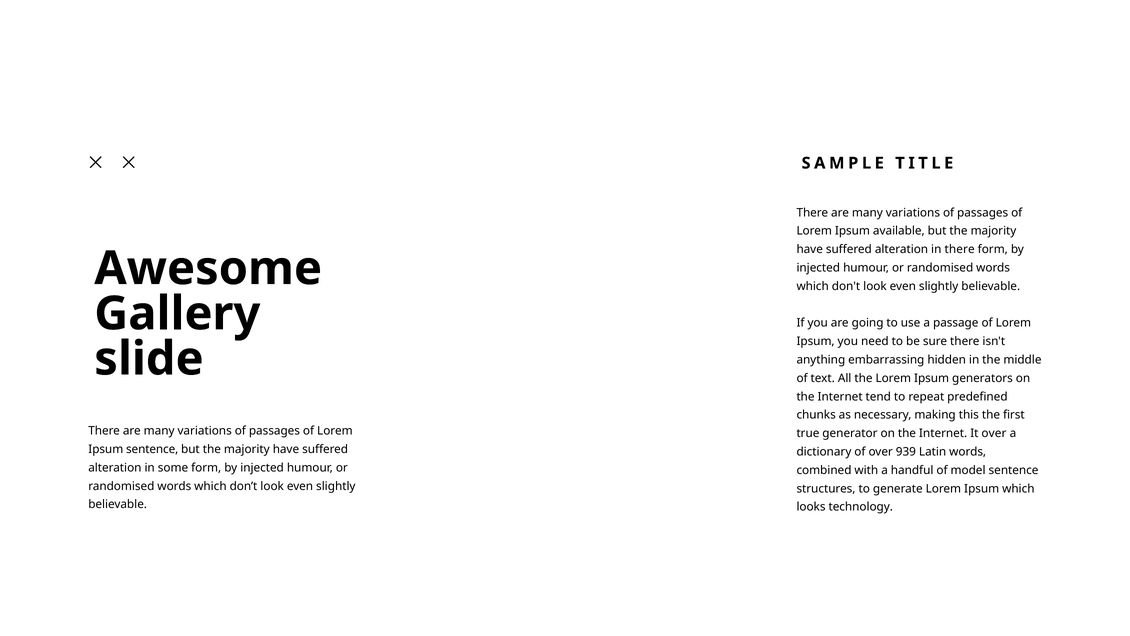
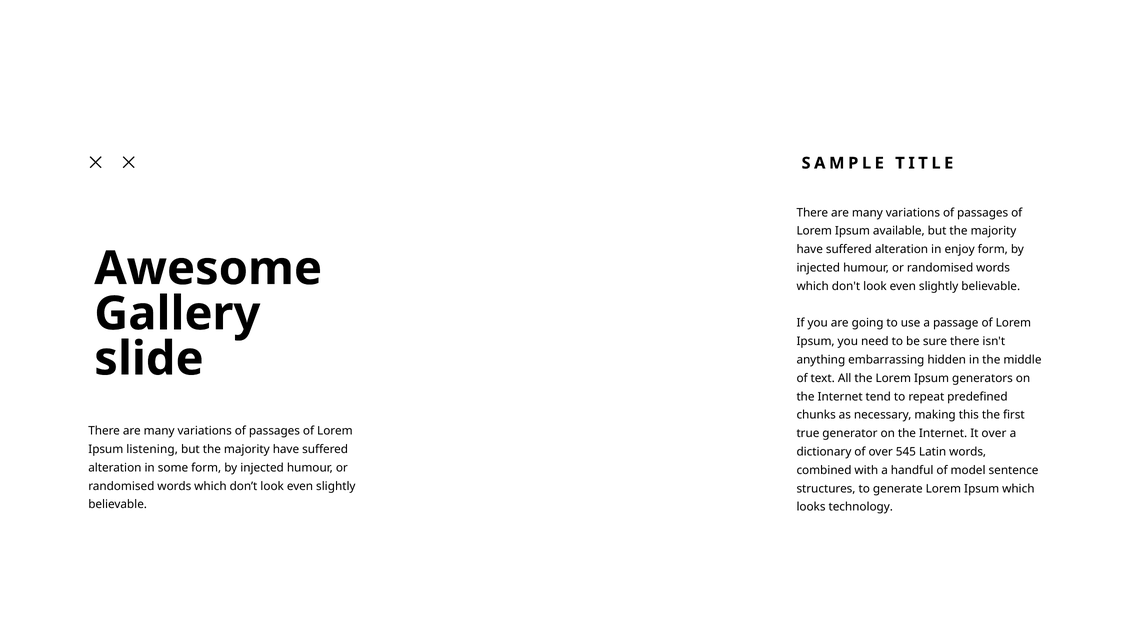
in there: there -> enjoy
Ipsum sentence: sentence -> listening
939: 939 -> 545
